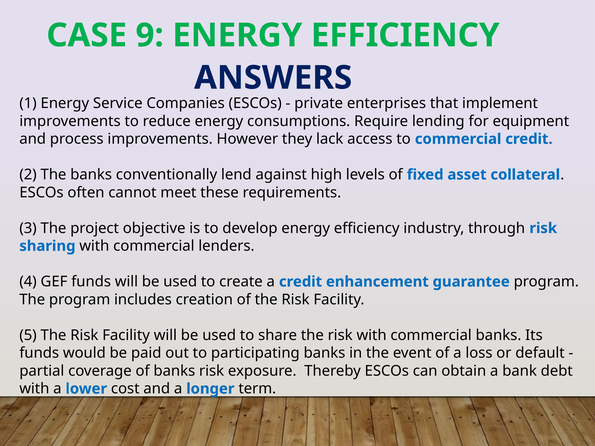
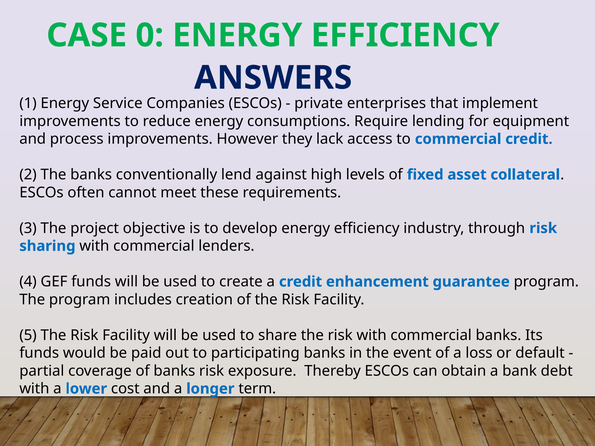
9: 9 -> 0
